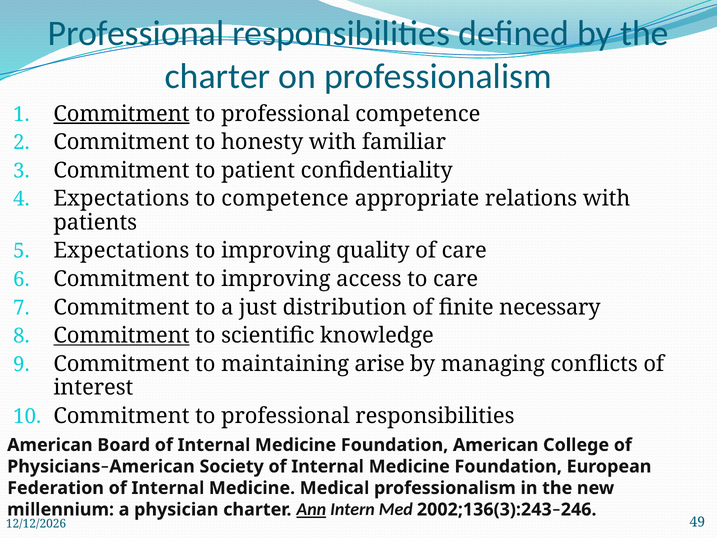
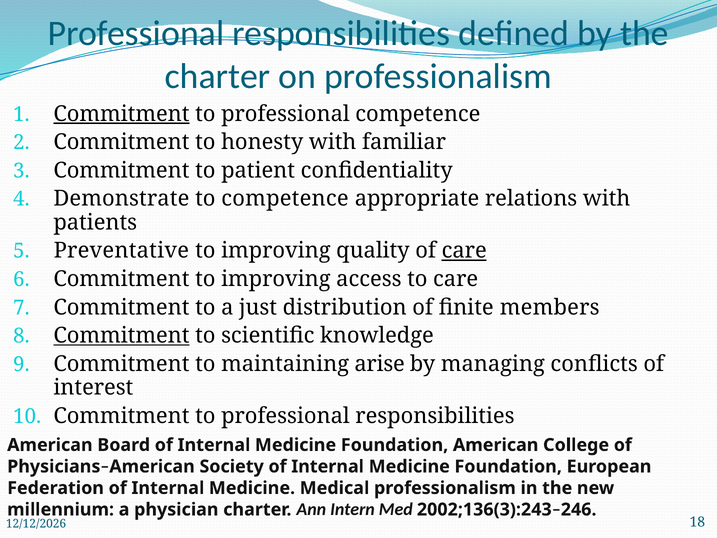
Expectations at (121, 199): Expectations -> Demonstrate
Expectations at (121, 251): Expectations -> Preventative
care at (464, 251) underline: none -> present
necessary: necessary -> members
Ann underline: present -> none
49: 49 -> 18
